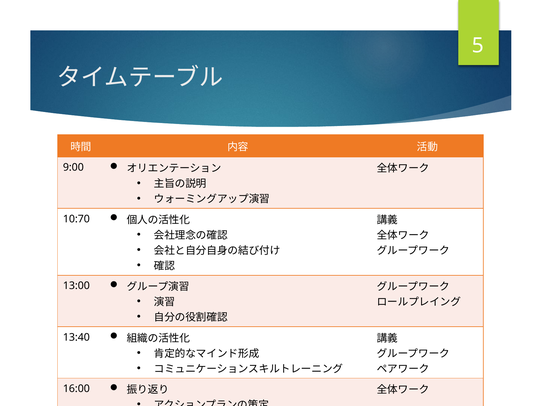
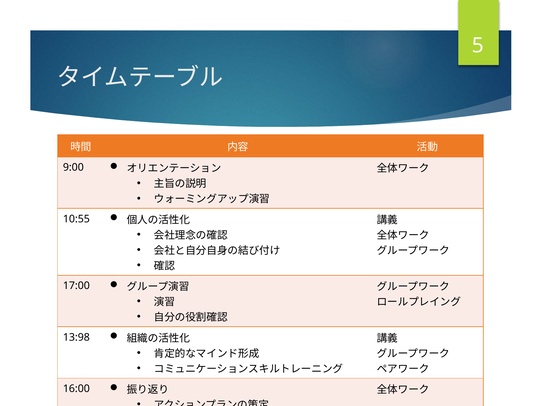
10:70: 10:70 -> 10:55
13:00 at (76, 286): 13:00 -> 17:00
13:40: 13:40 -> 13:98
